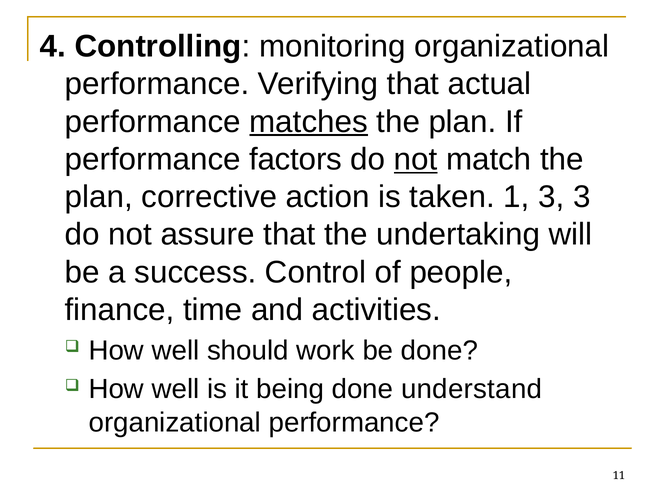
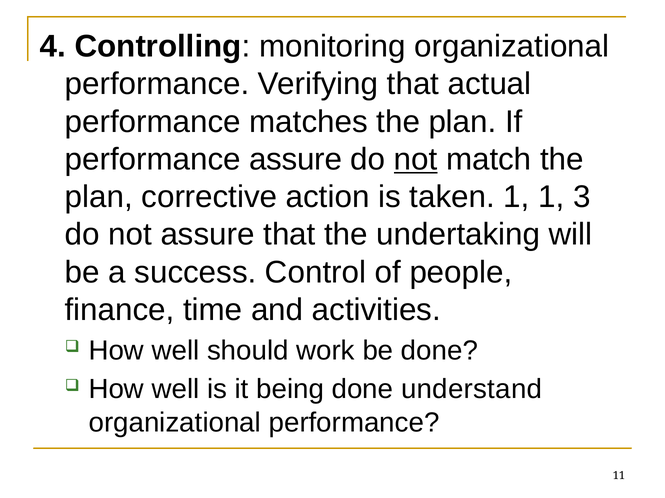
matches underline: present -> none
performance factors: factors -> assure
1 3: 3 -> 1
